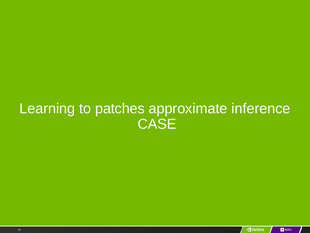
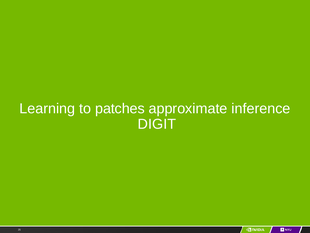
CASE: CASE -> DIGIT
